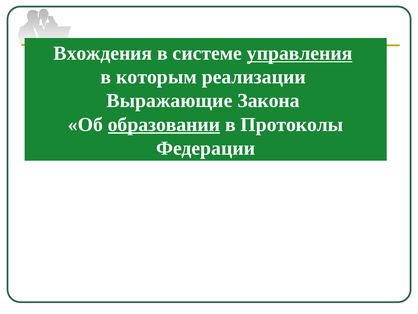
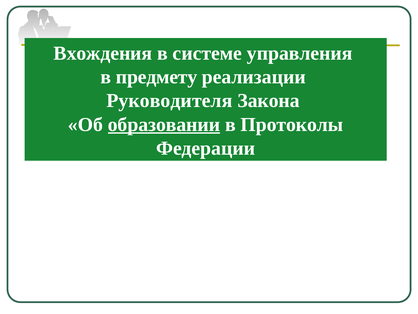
управления underline: present -> none
которым: которым -> предмету
Выражающие: Выражающие -> Руководителя
